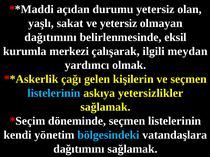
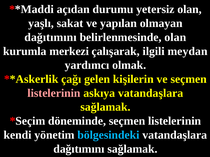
ve yetersiz: yetersiz -> yapılan
belirlenmesinde eksil: eksil -> olan
listelerinin at (54, 93) colour: light blue -> pink
askıya yetersizlikler: yetersizlikler -> vatandaşlara
